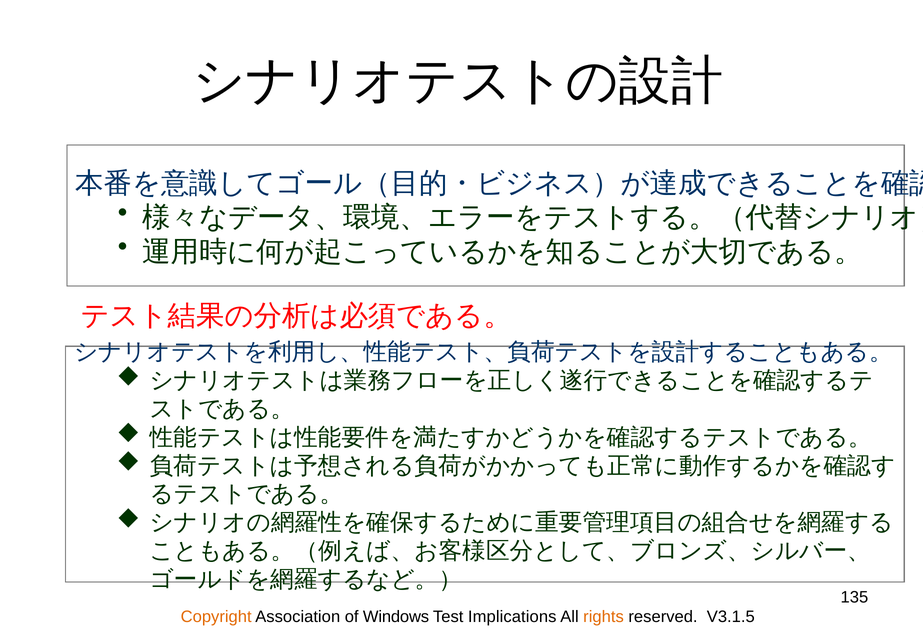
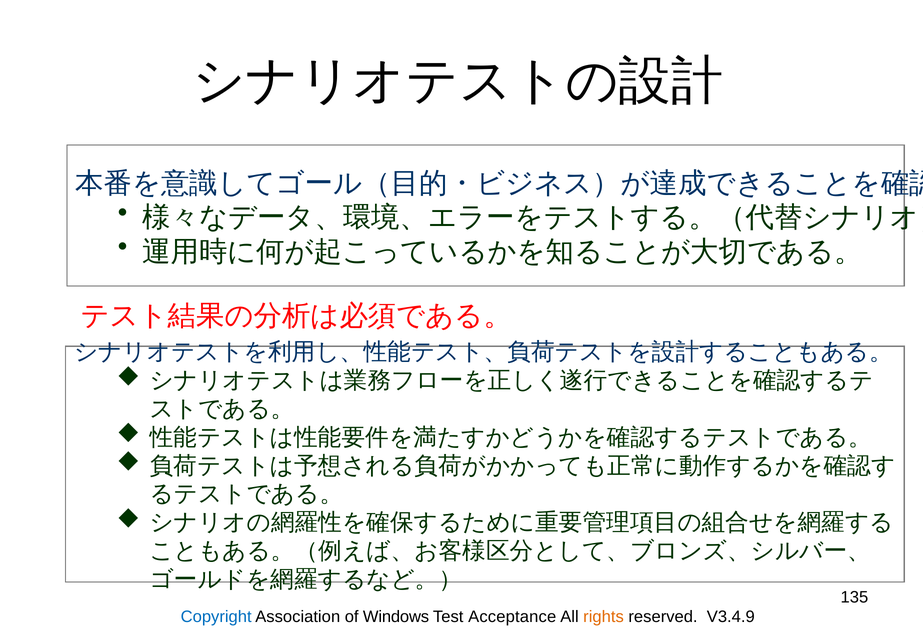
Copyright colour: orange -> blue
Implications: Implications -> Acceptance
V3.1.5: V3.1.5 -> V3.4.9
